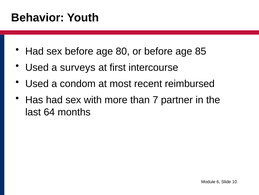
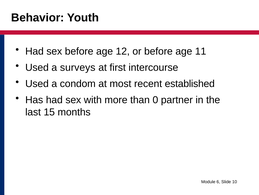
80: 80 -> 12
85: 85 -> 11
reimbursed: reimbursed -> established
7: 7 -> 0
64: 64 -> 15
